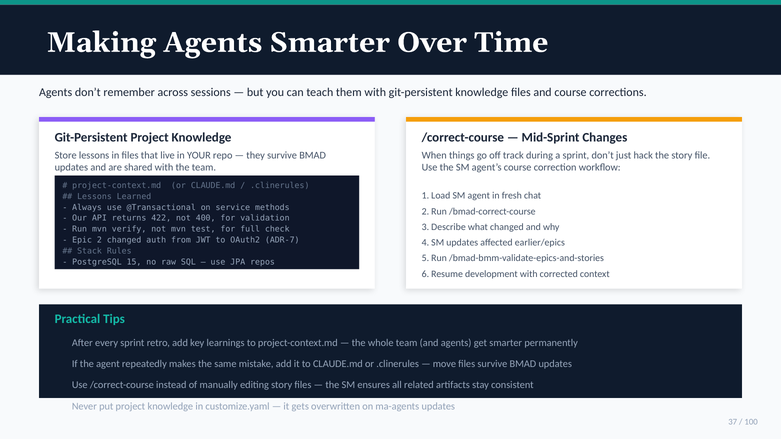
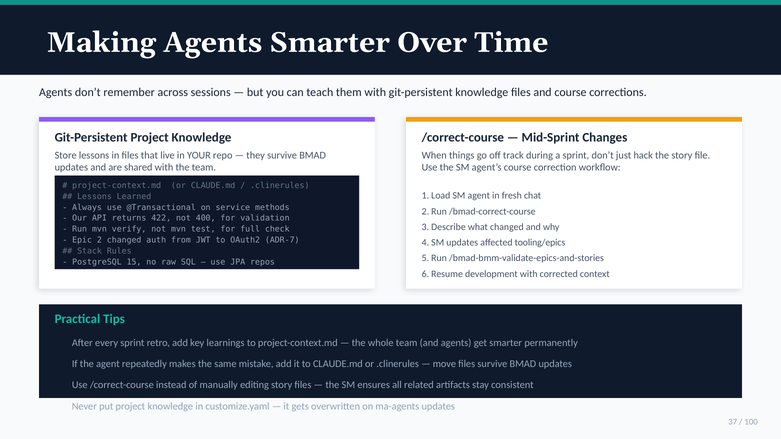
earlier/epics: earlier/epics -> tooling/epics
